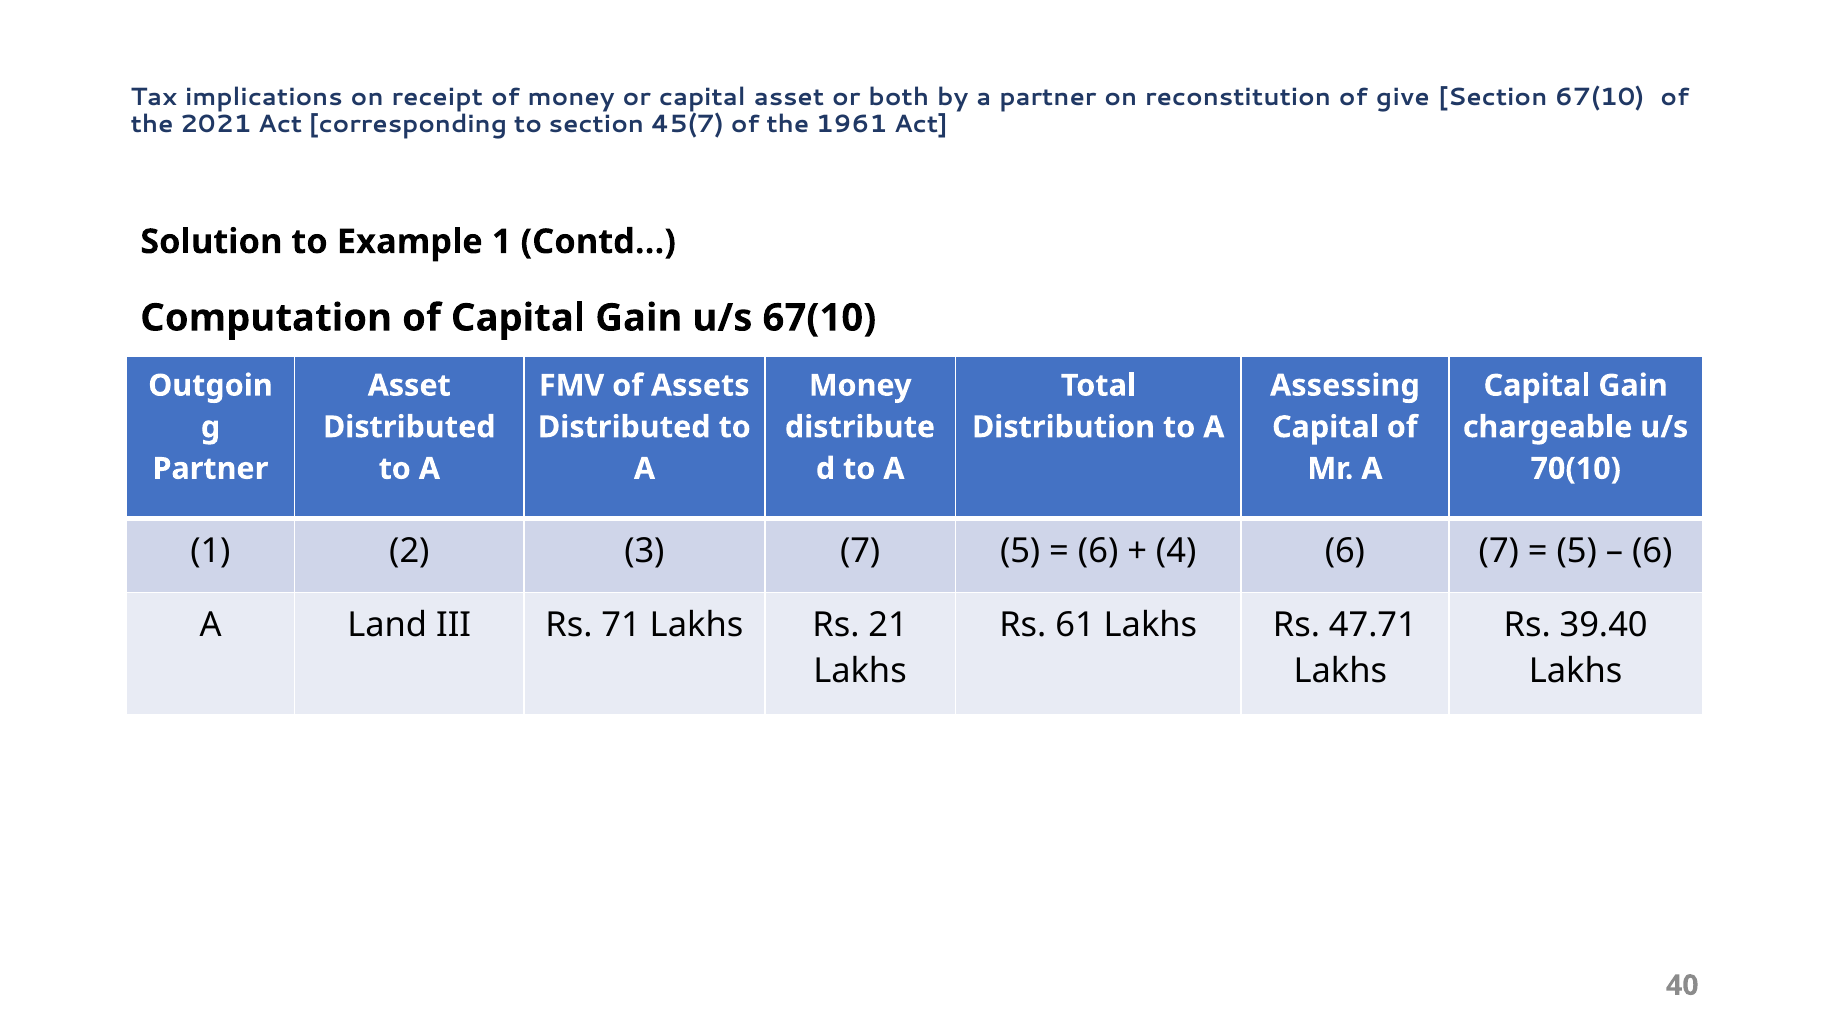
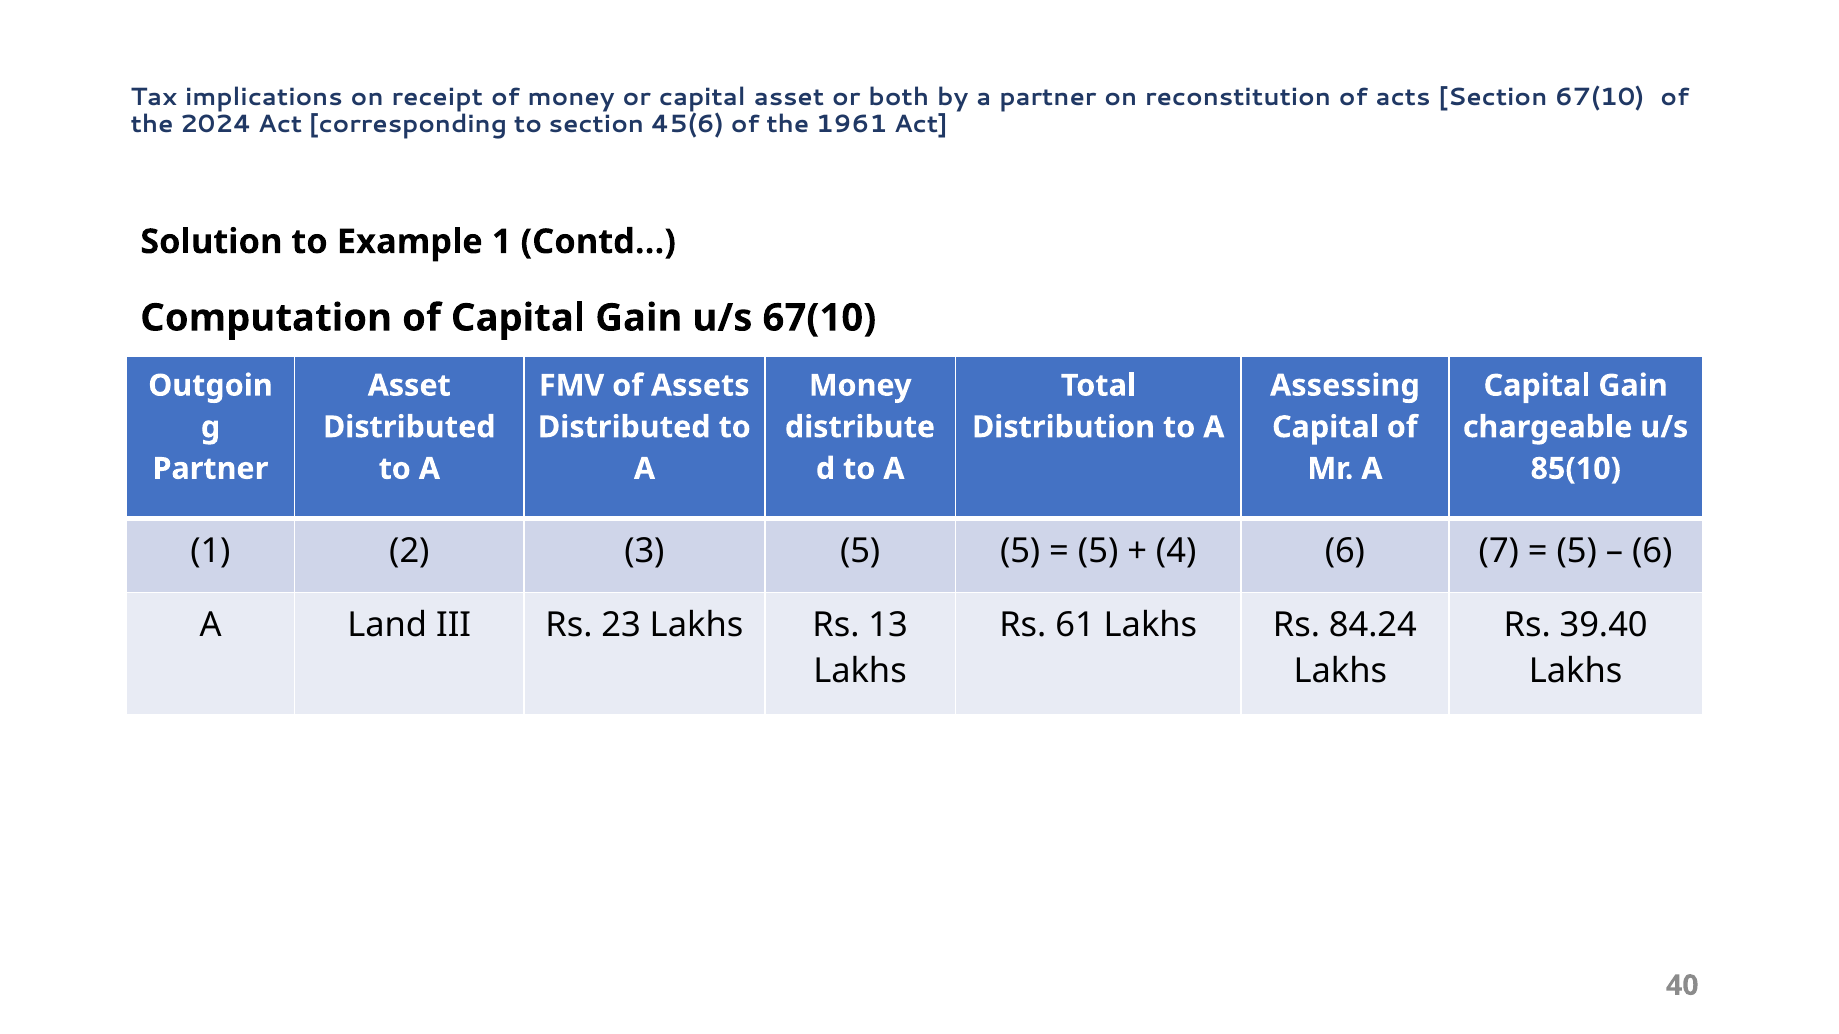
give: give -> acts
2021: 2021 -> 2024
45(7: 45(7 -> 45(6
70(10: 70(10 -> 85(10
3 7: 7 -> 5
6 at (1098, 551): 6 -> 5
71: 71 -> 23
21: 21 -> 13
47.71: 47.71 -> 84.24
